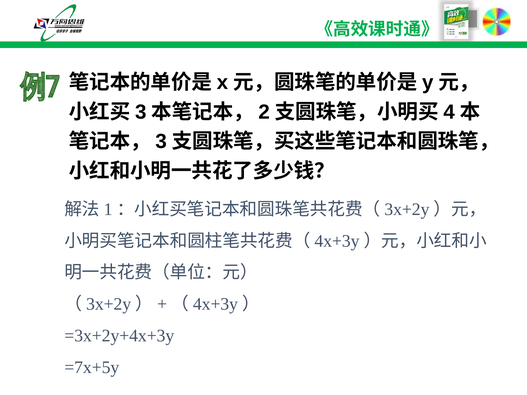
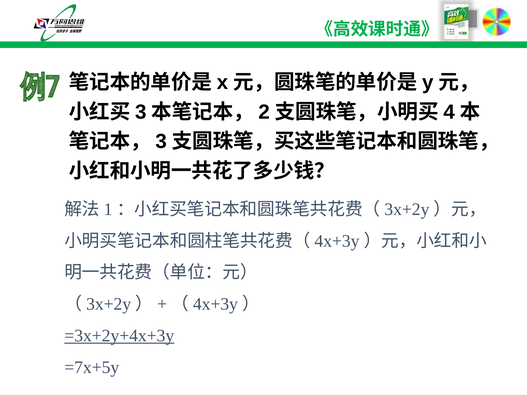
=3x+2y+4x+3y underline: none -> present
